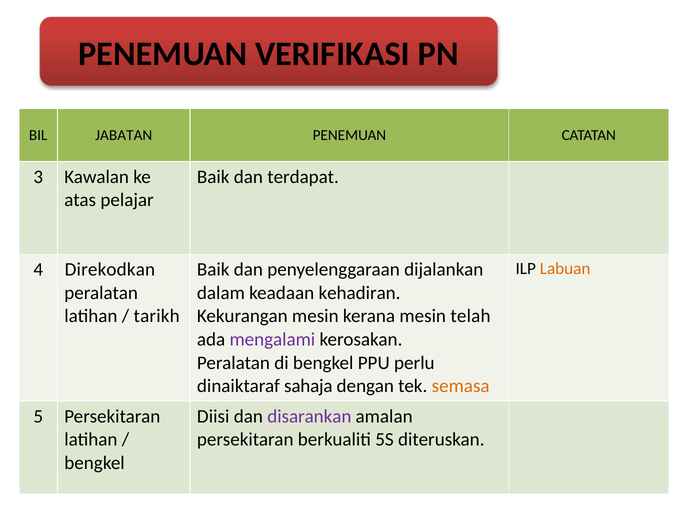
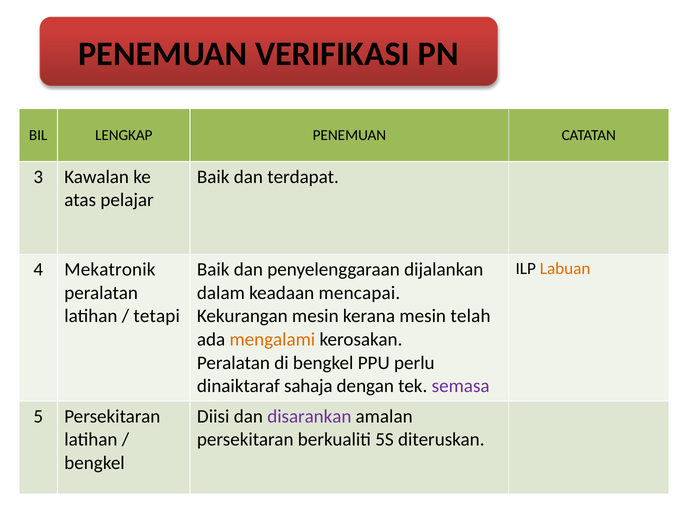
JABATAN: JABATAN -> LENGKAP
Direkodkan: Direkodkan -> Mekatronik
kehadiran: kehadiran -> mencapai
tarikh: tarikh -> tetapi
mengalami colour: purple -> orange
semasa colour: orange -> purple
